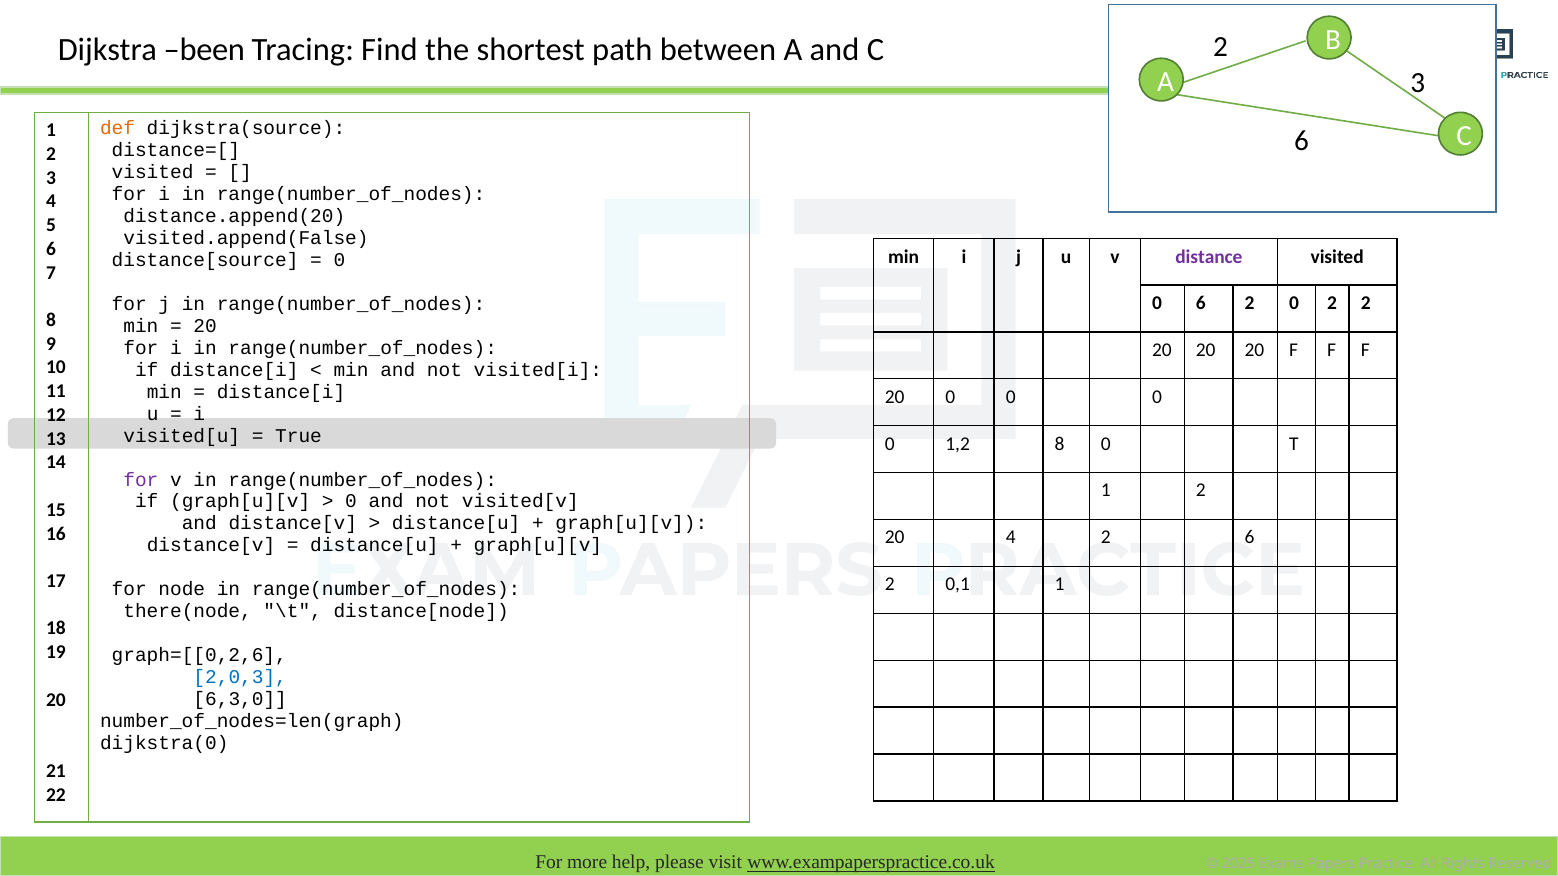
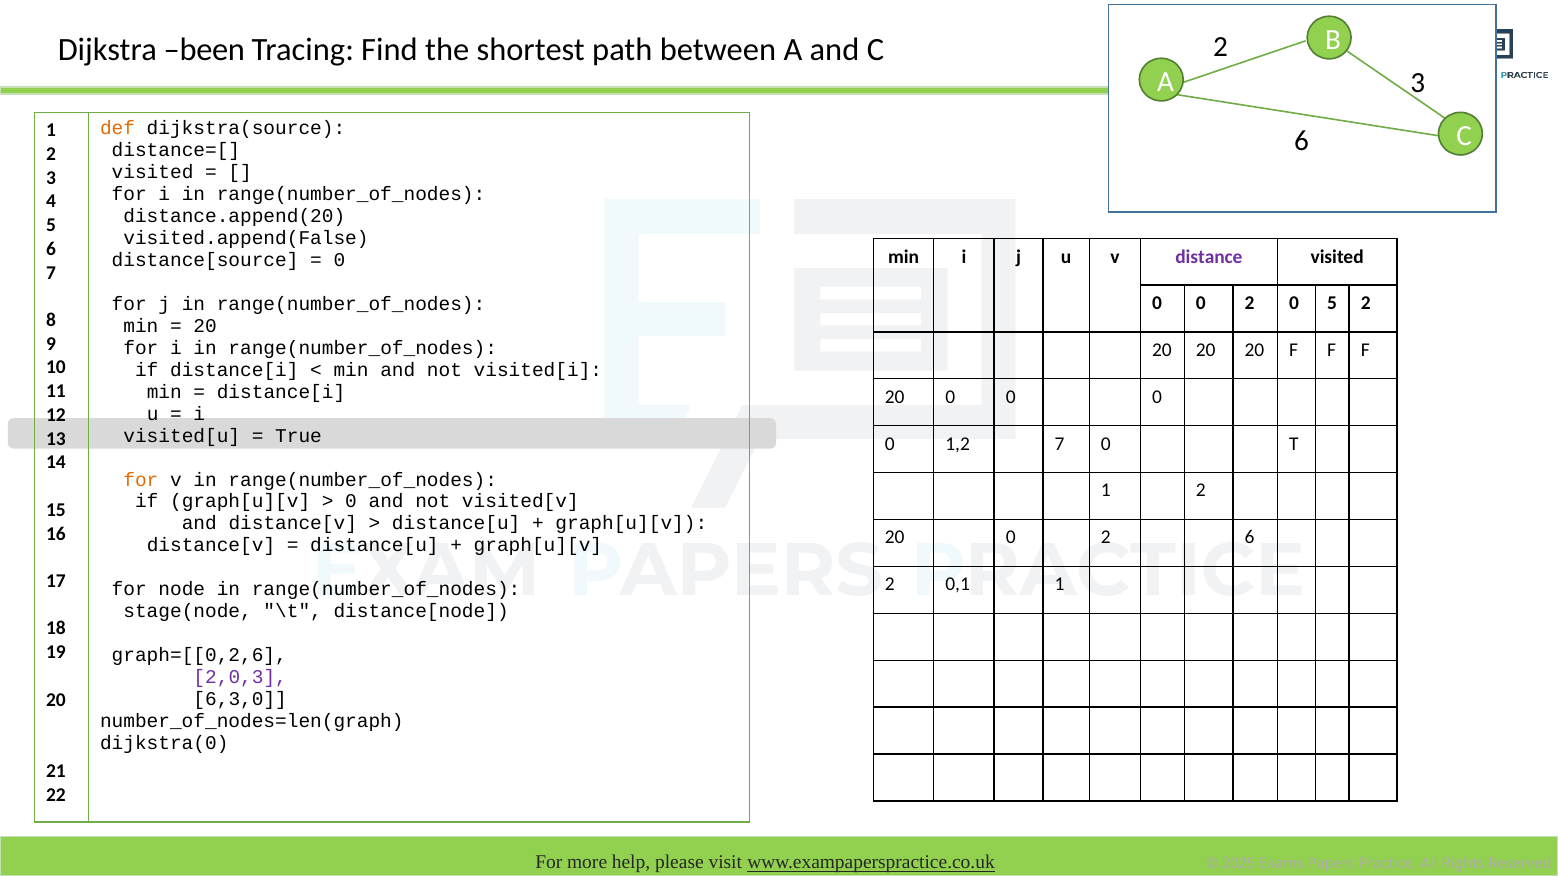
6 at (1201, 303): 6 -> 0
0 2: 2 -> 5
1,2 8: 8 -> 7
for at (141, 480) colour: purple -> orange
4 at (1011, 538): 4 -> 0
there(node: there(node -> stage(node
2,0,3 colour: blue -> purple
